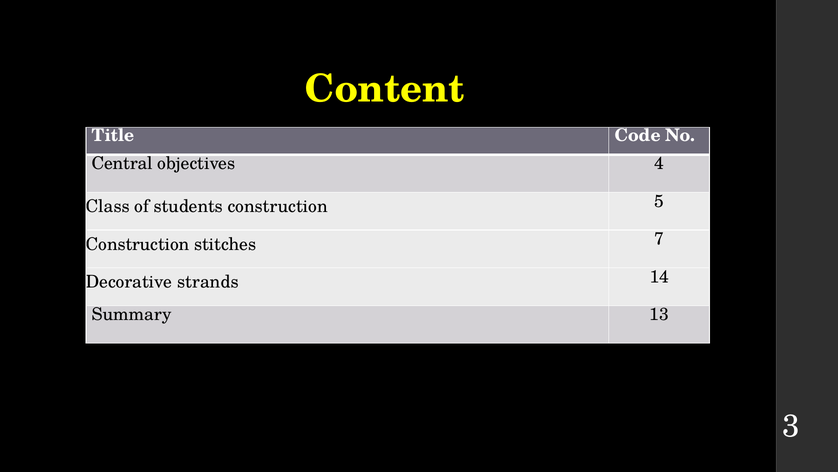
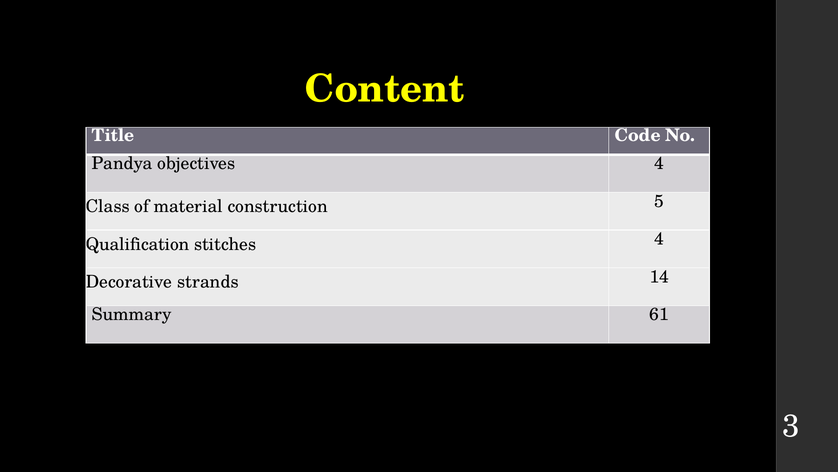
Central: Central -> Pandya
students: students -> material
Construction at (138, 244): Construction -> Qualification
stitches 7: 7 -> 4
13: 13 -> 61
